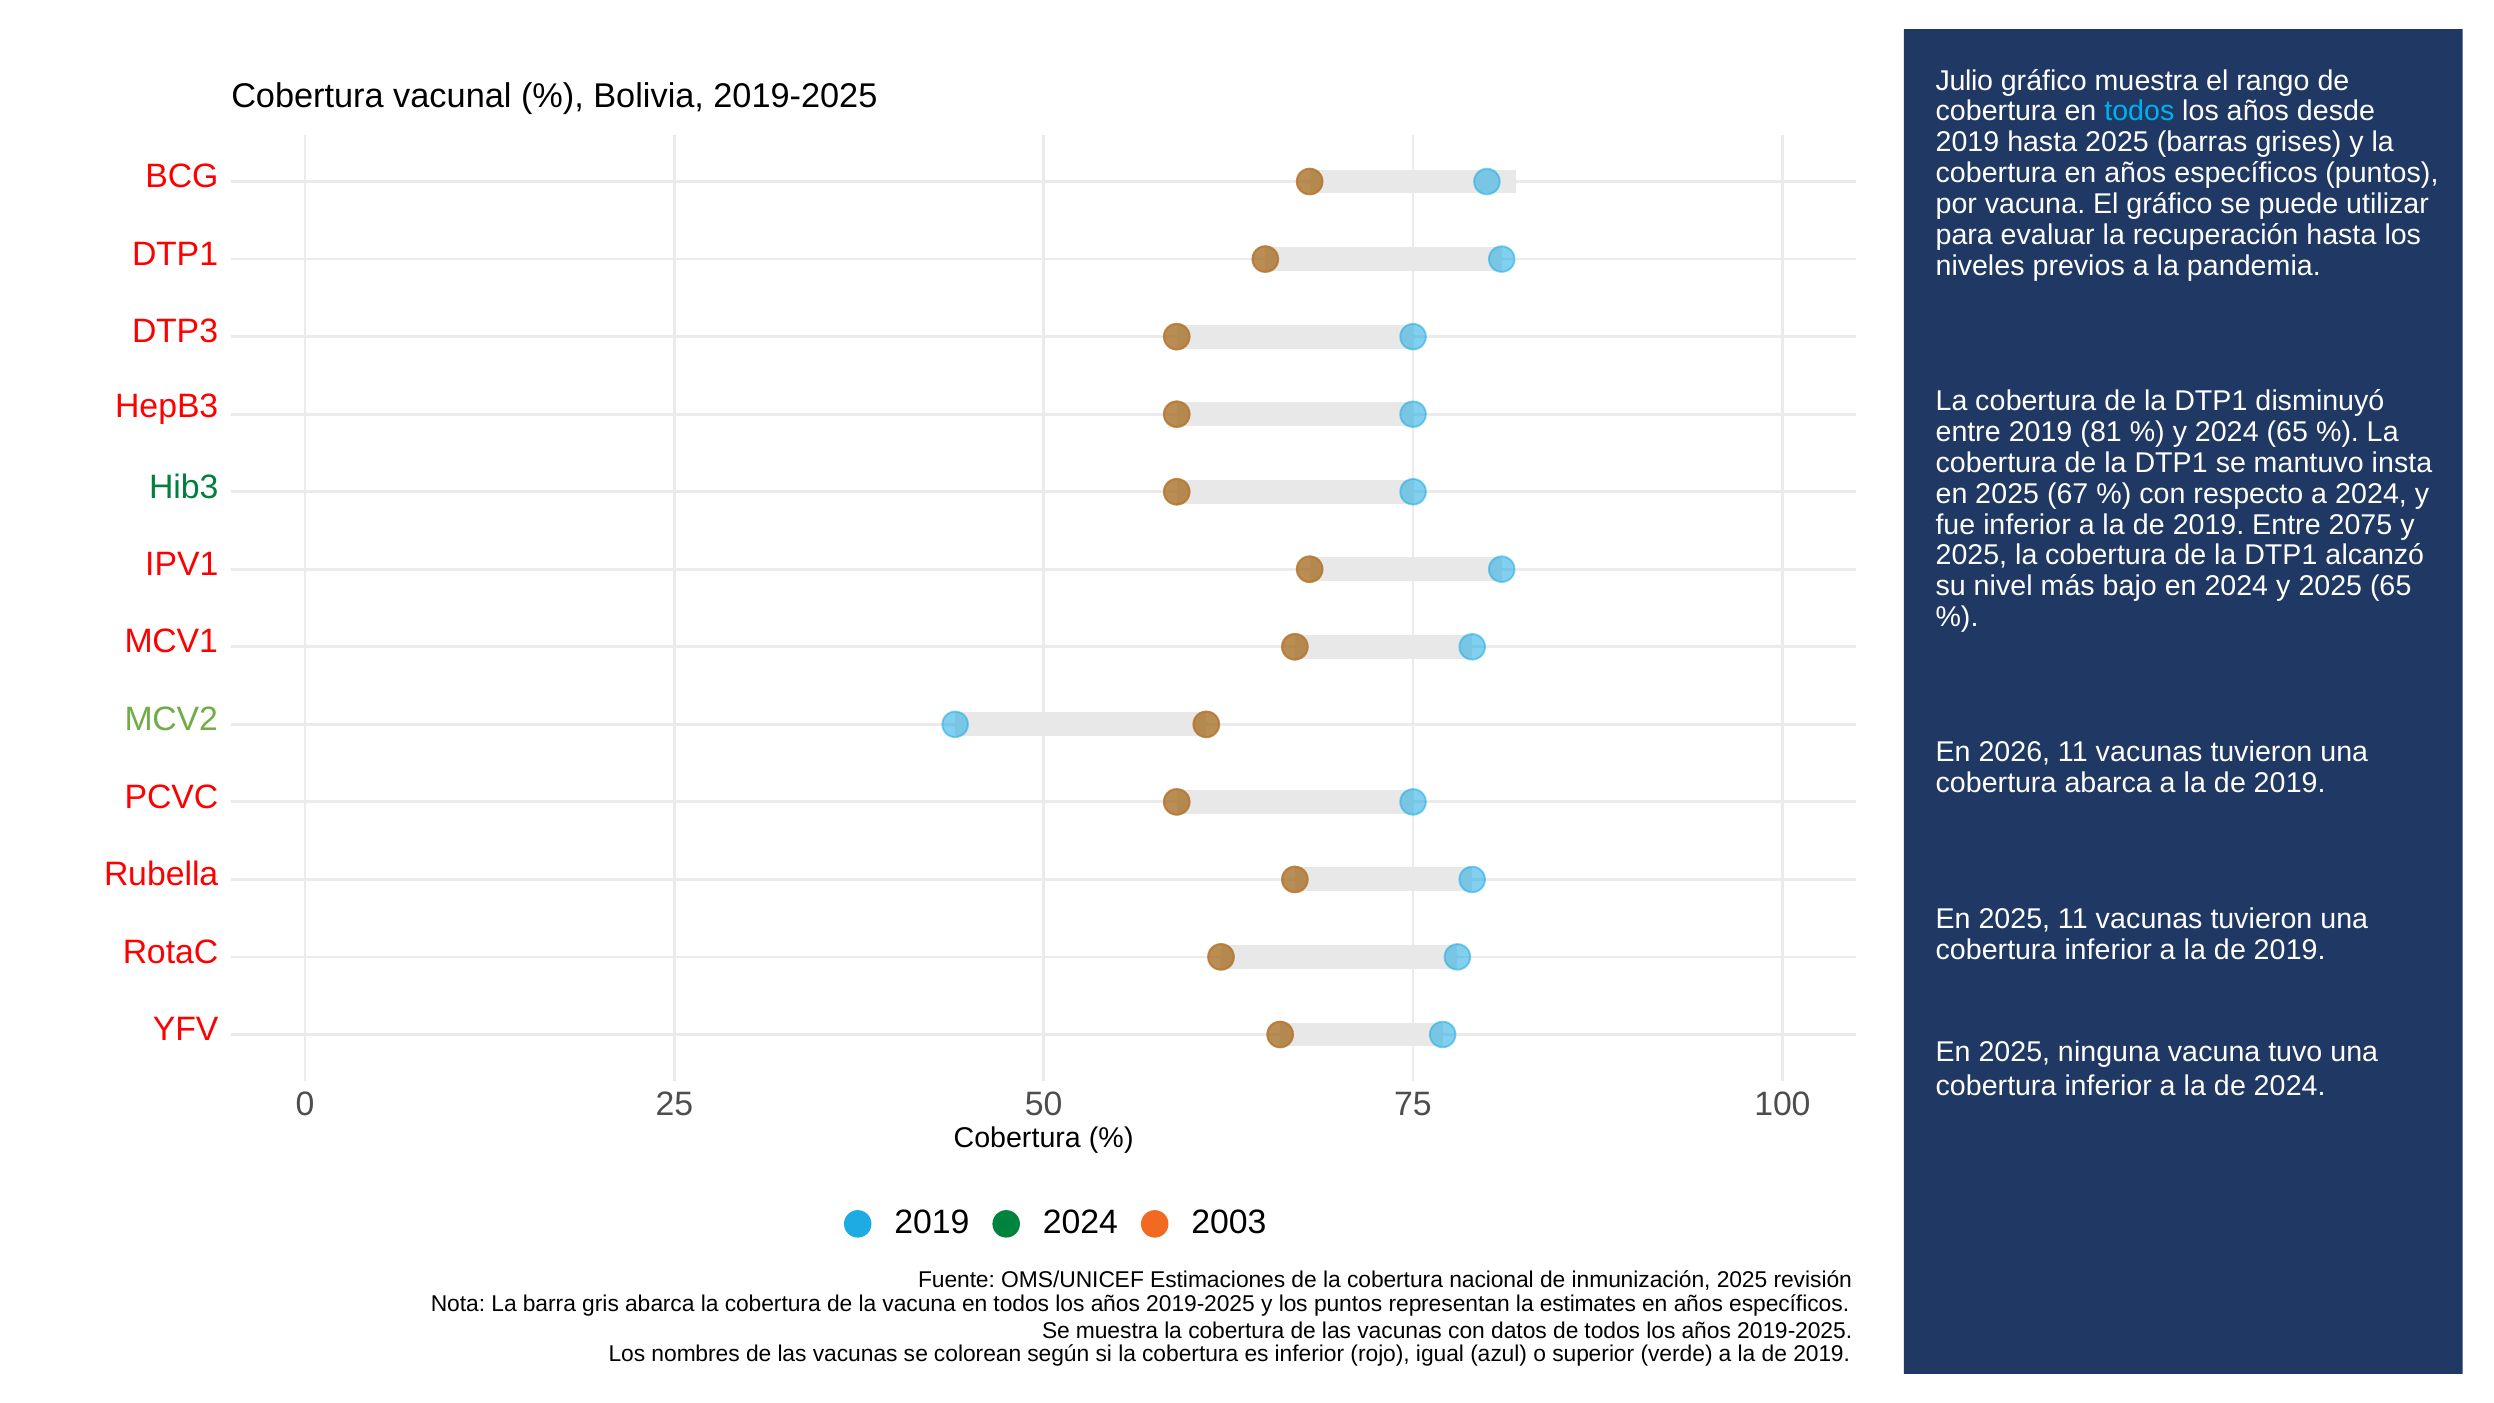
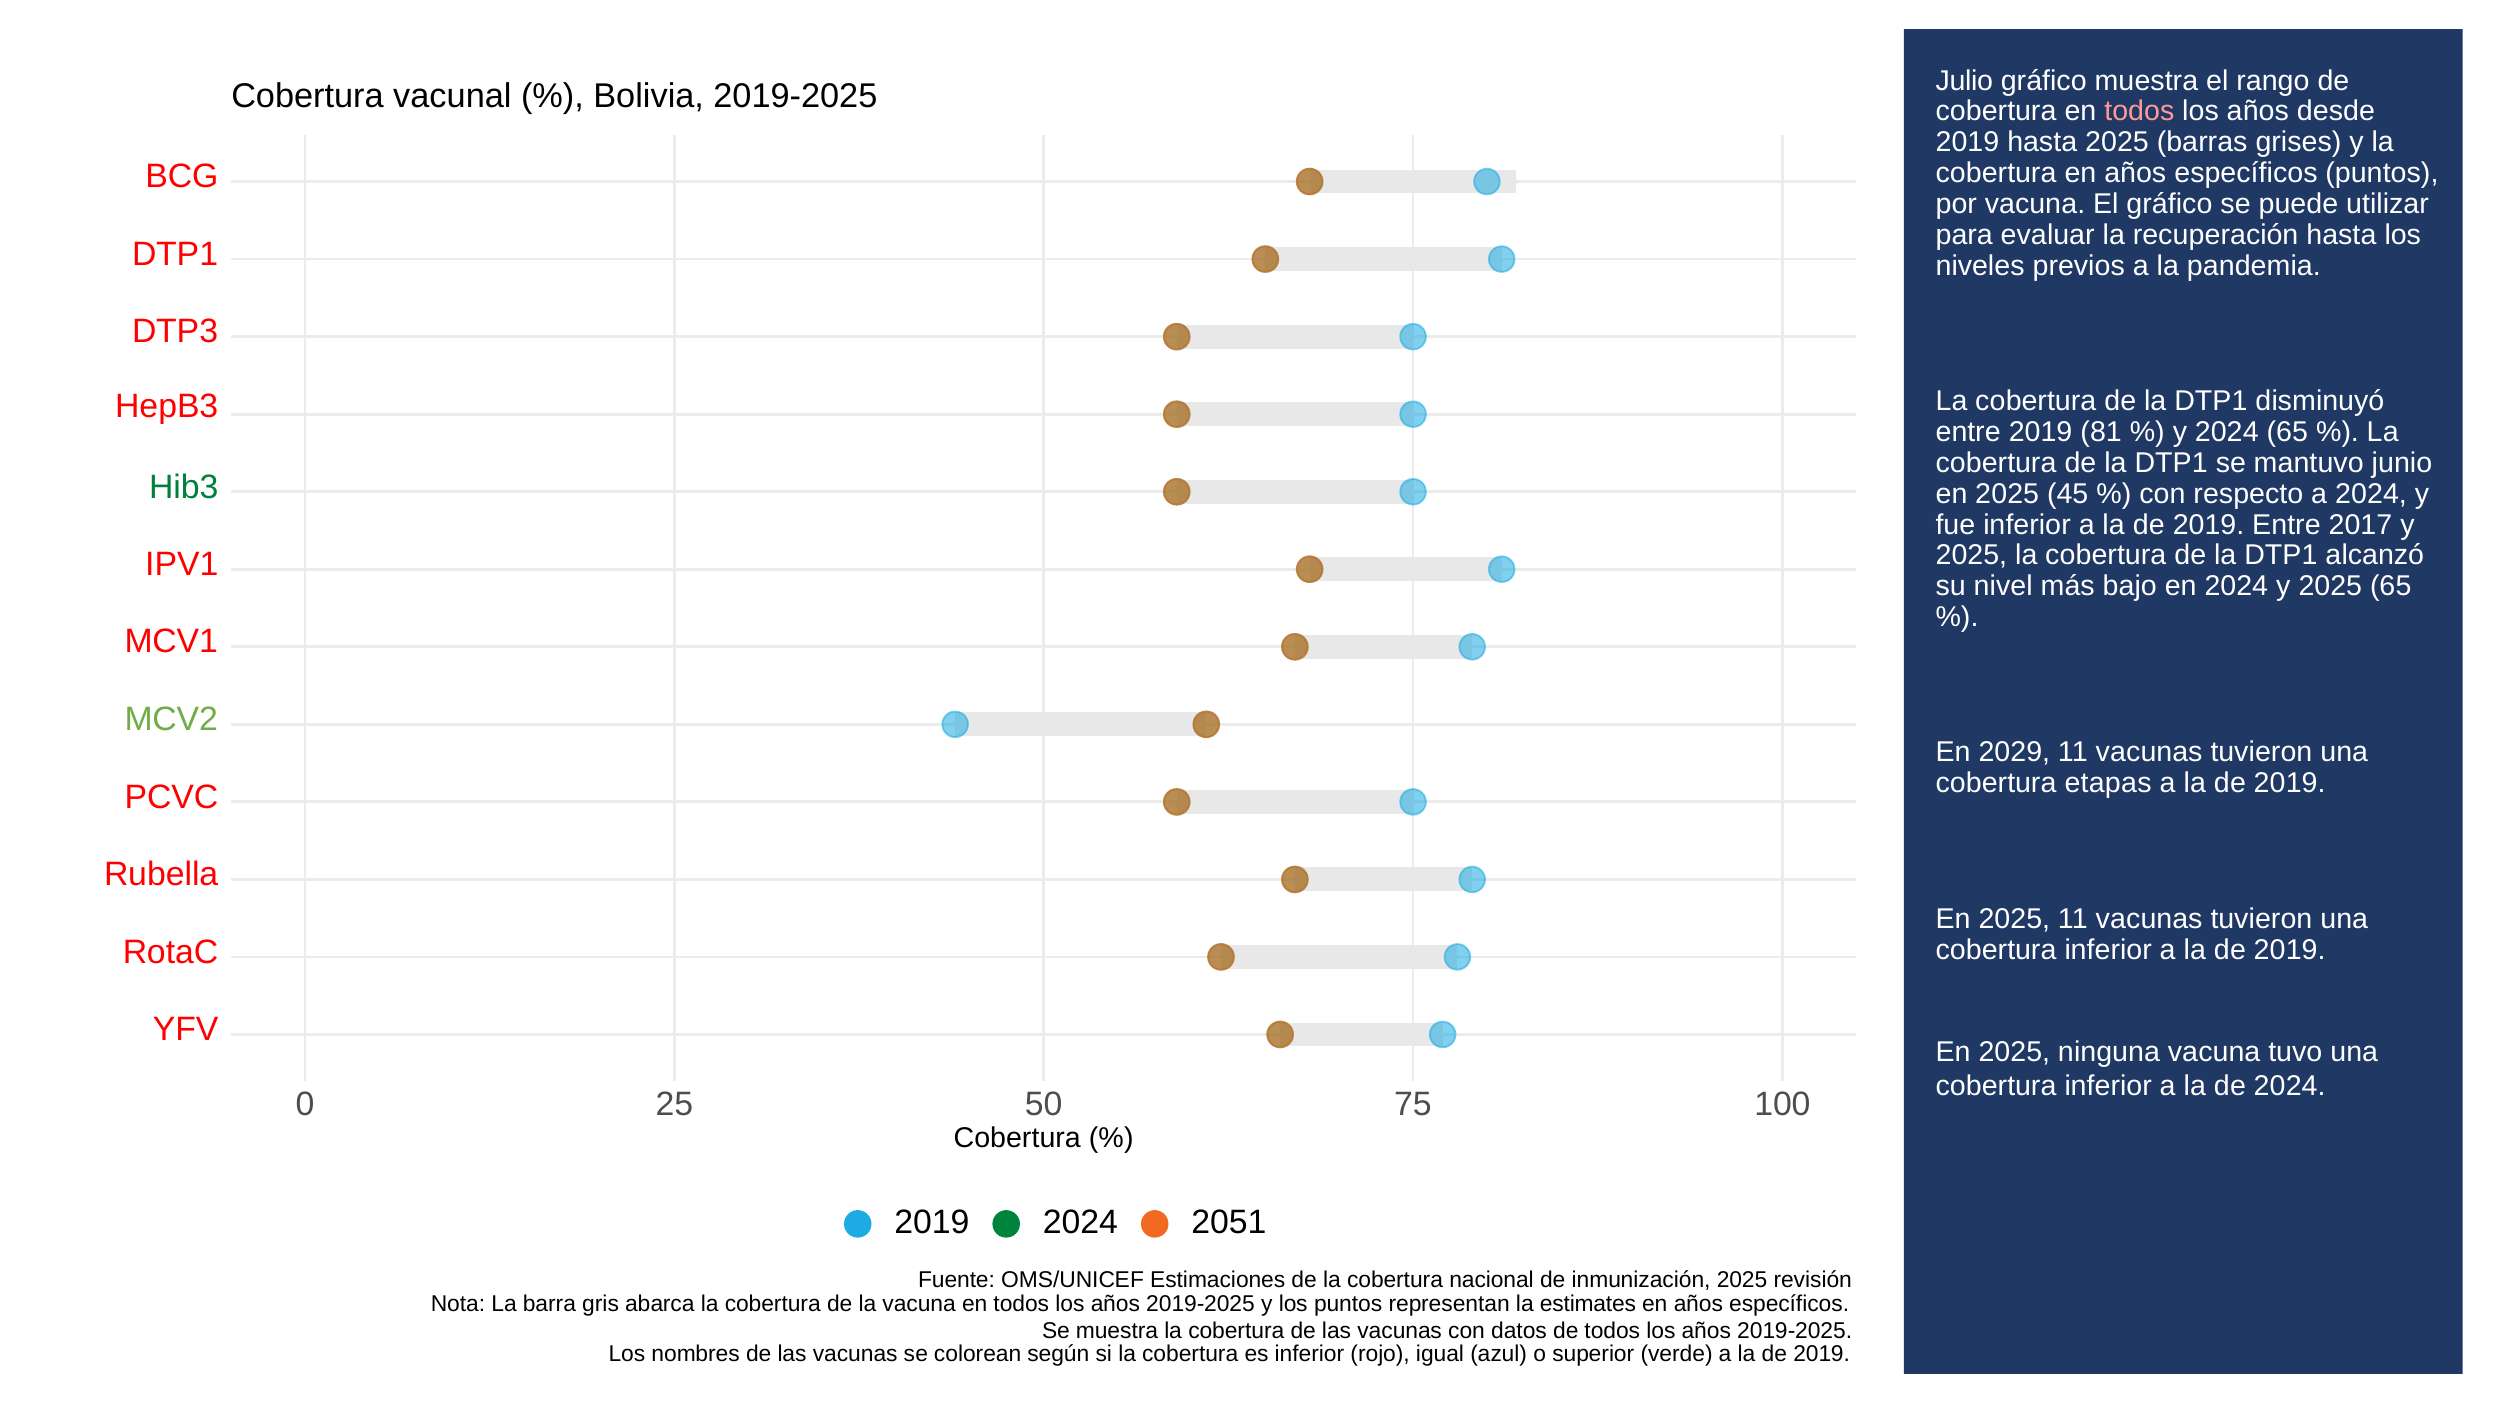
todos at (2139, 111) colour: light blue -> pink
insta: insta -> junio
67: 67 -> 45
2075: 2075 -> 2017
2026: 2026 -> 2029
cobertura abarca: abarca -> etapas
2003: 2003 -> 2051
